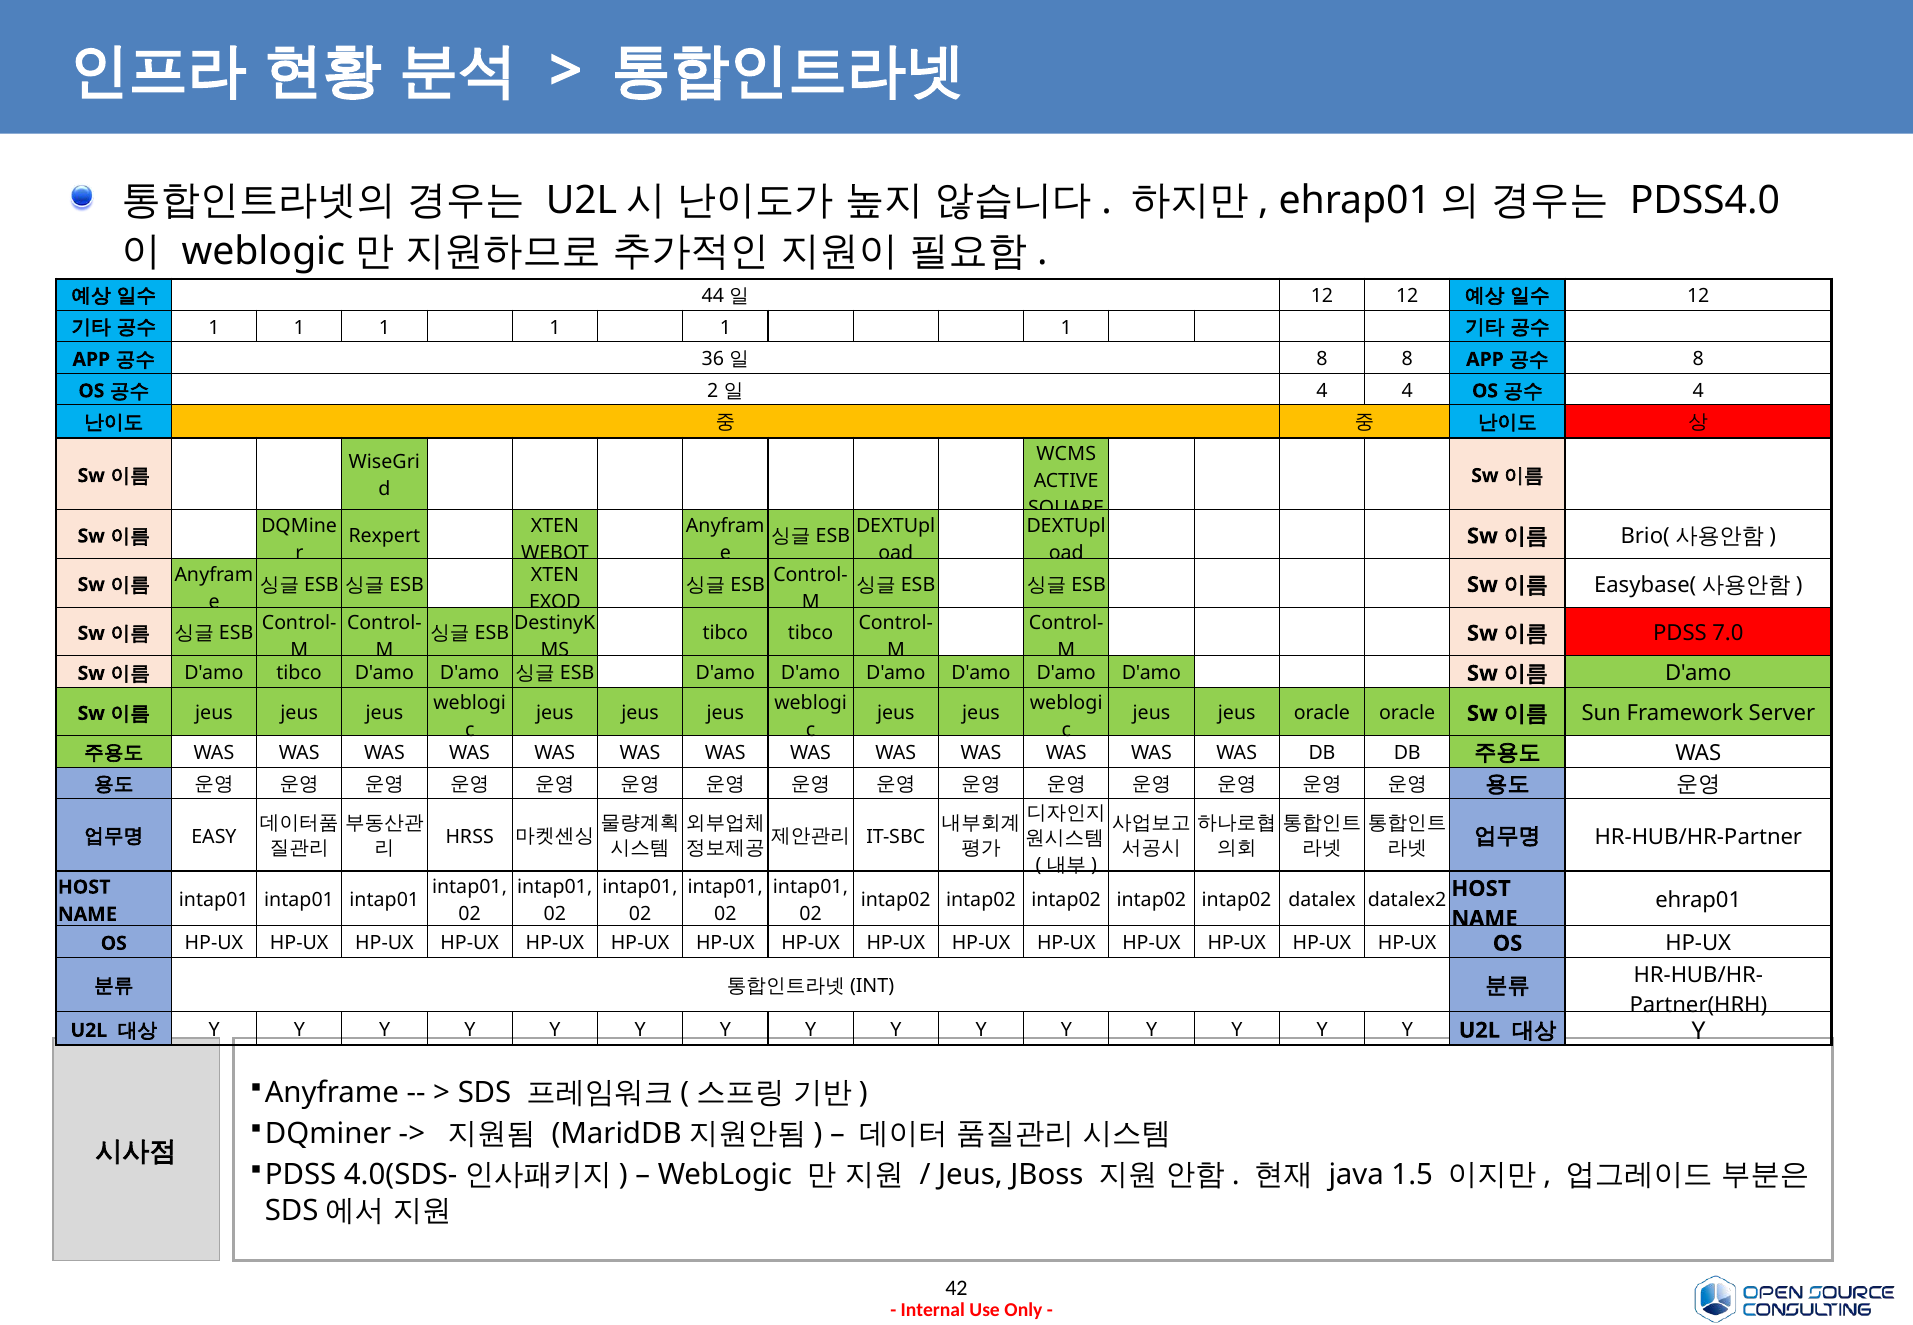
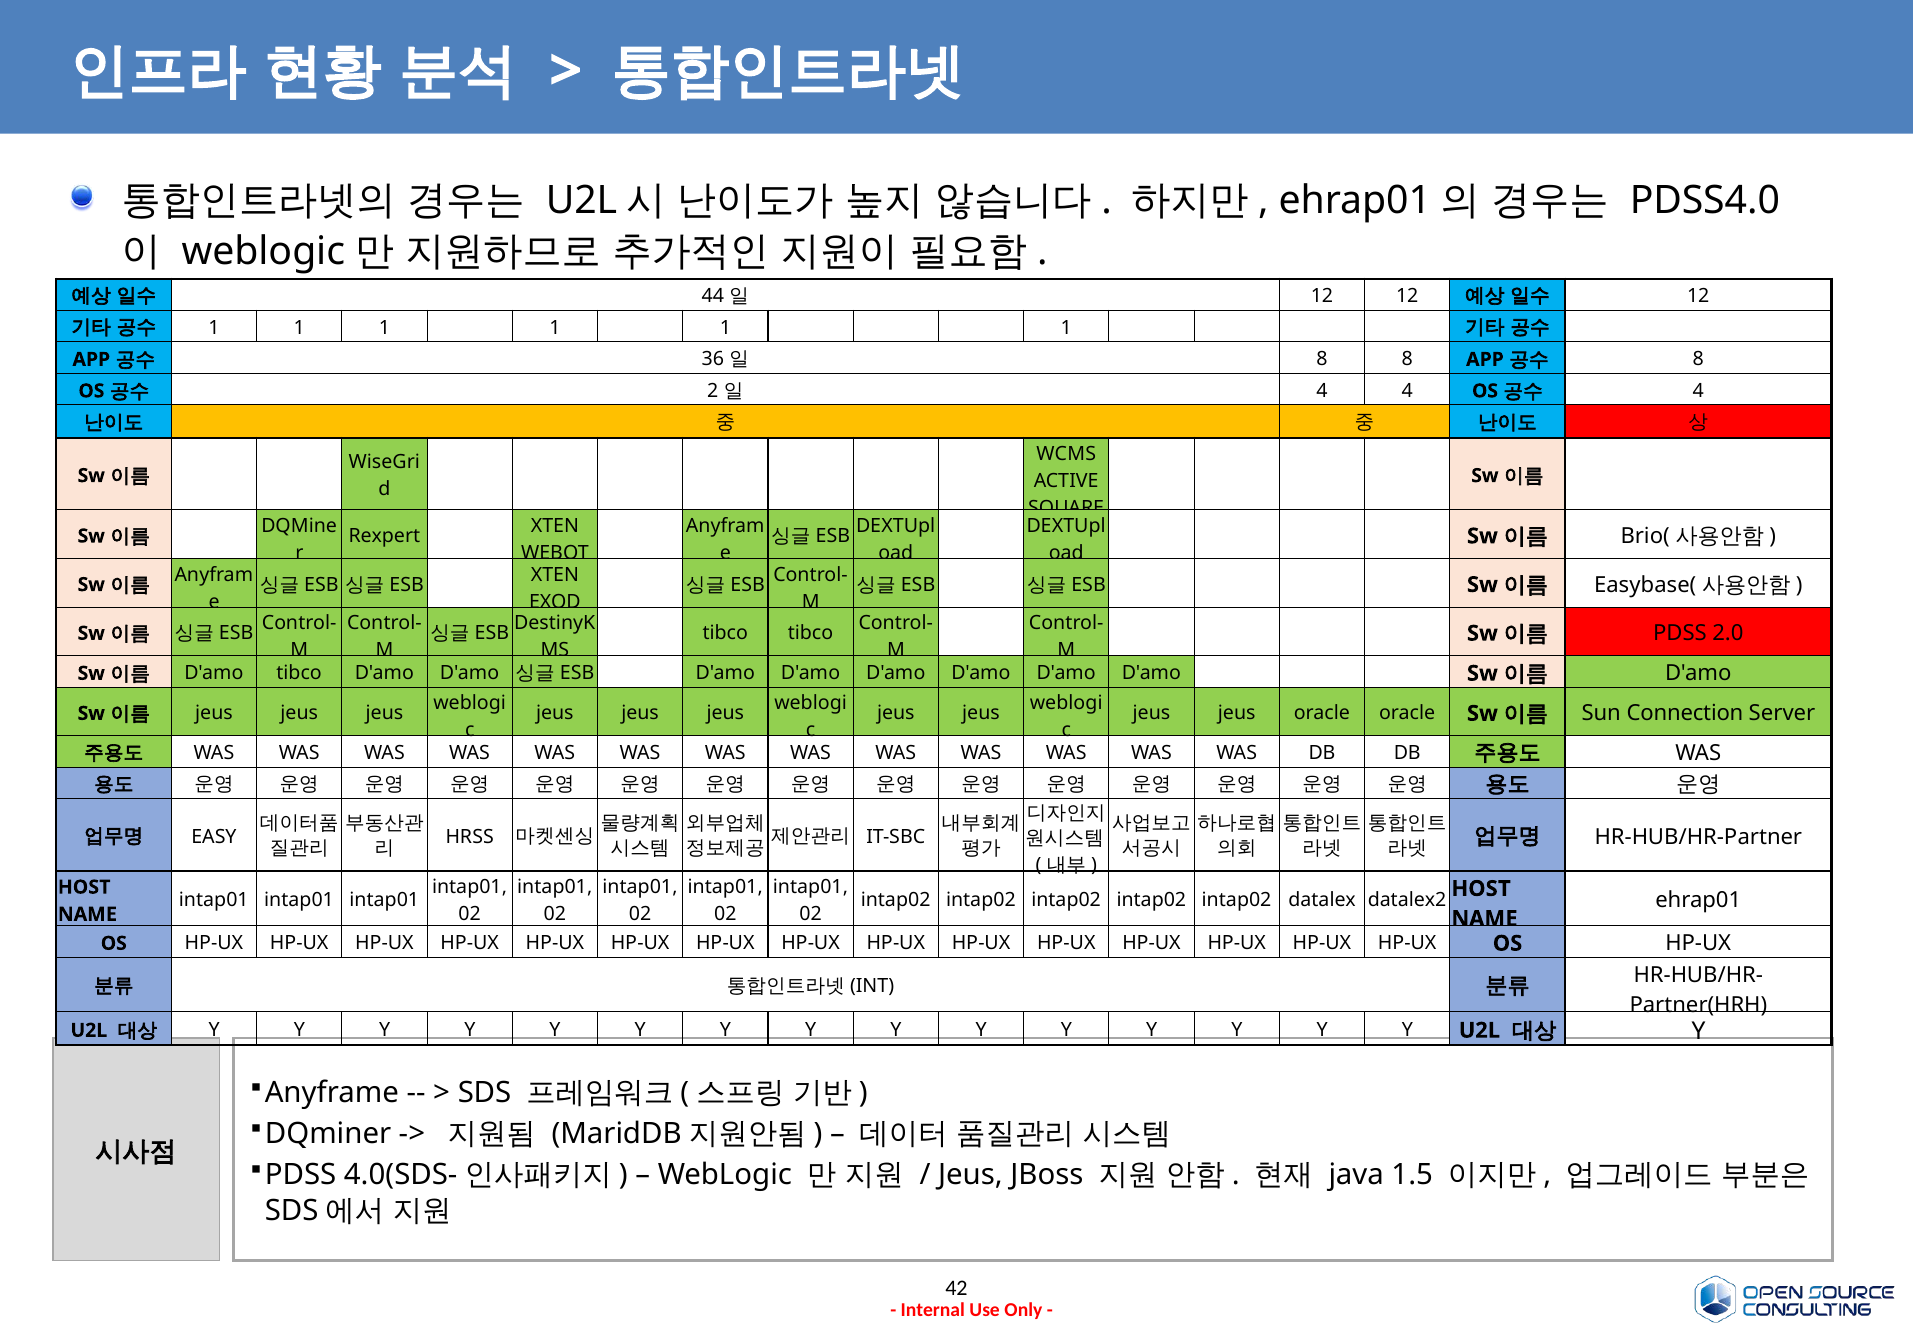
7.0: 7.0 -> 2.0
Framework: Framework -> Connection
